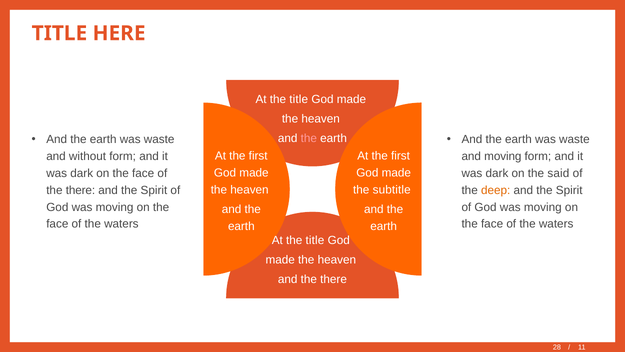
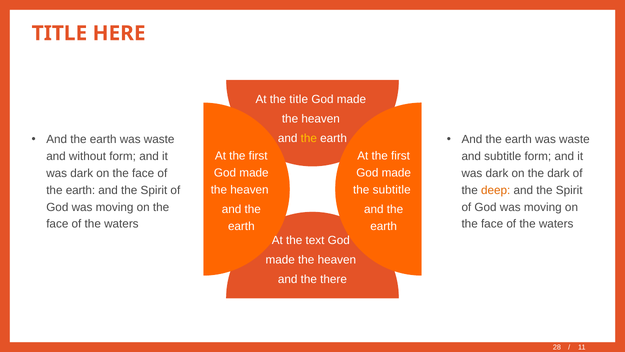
the at (309, 138) colour: pink -> yellow
and moving: moving -> subtitle
the said: said -> dark
there at (80, 190): there -> earth
title at (315, 240): title -> text
